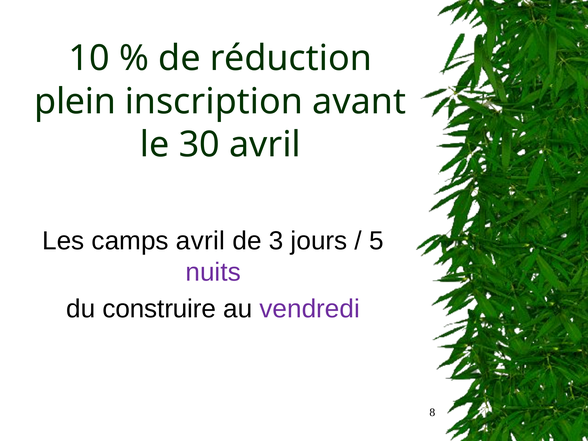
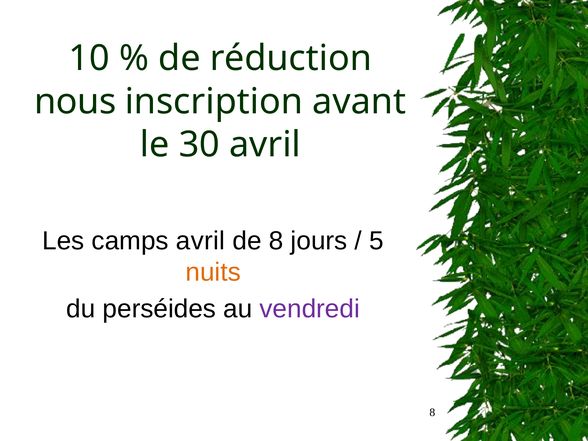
plein: plein -> nous
de 3: 3 -> 8
nuits colour: purple -> orange
construire: construire -> perséides
